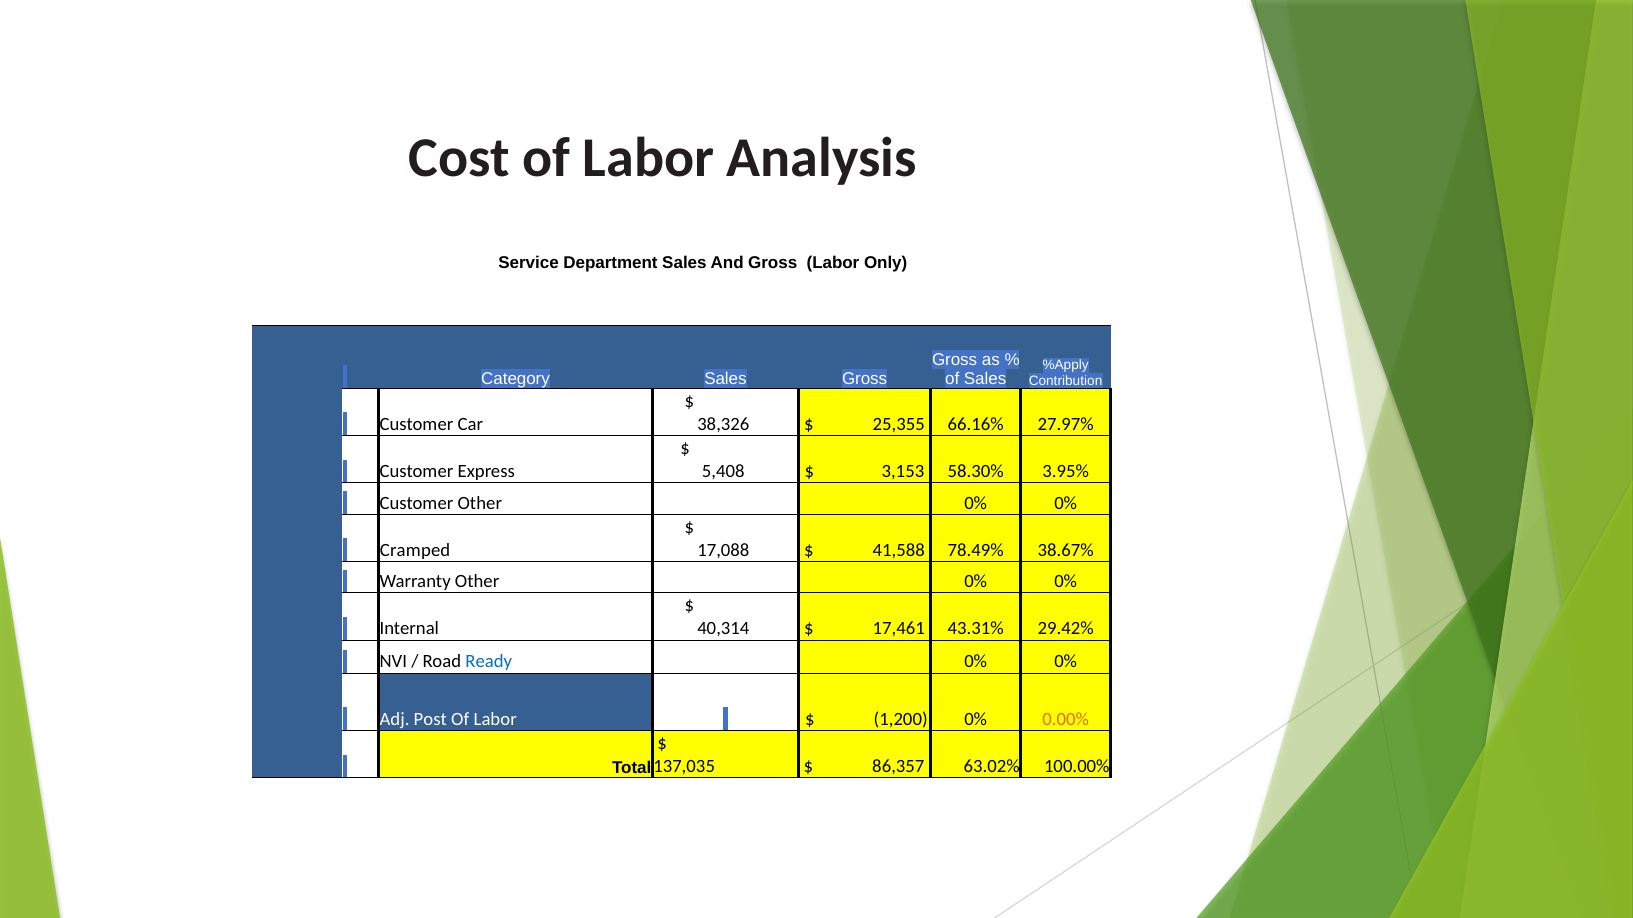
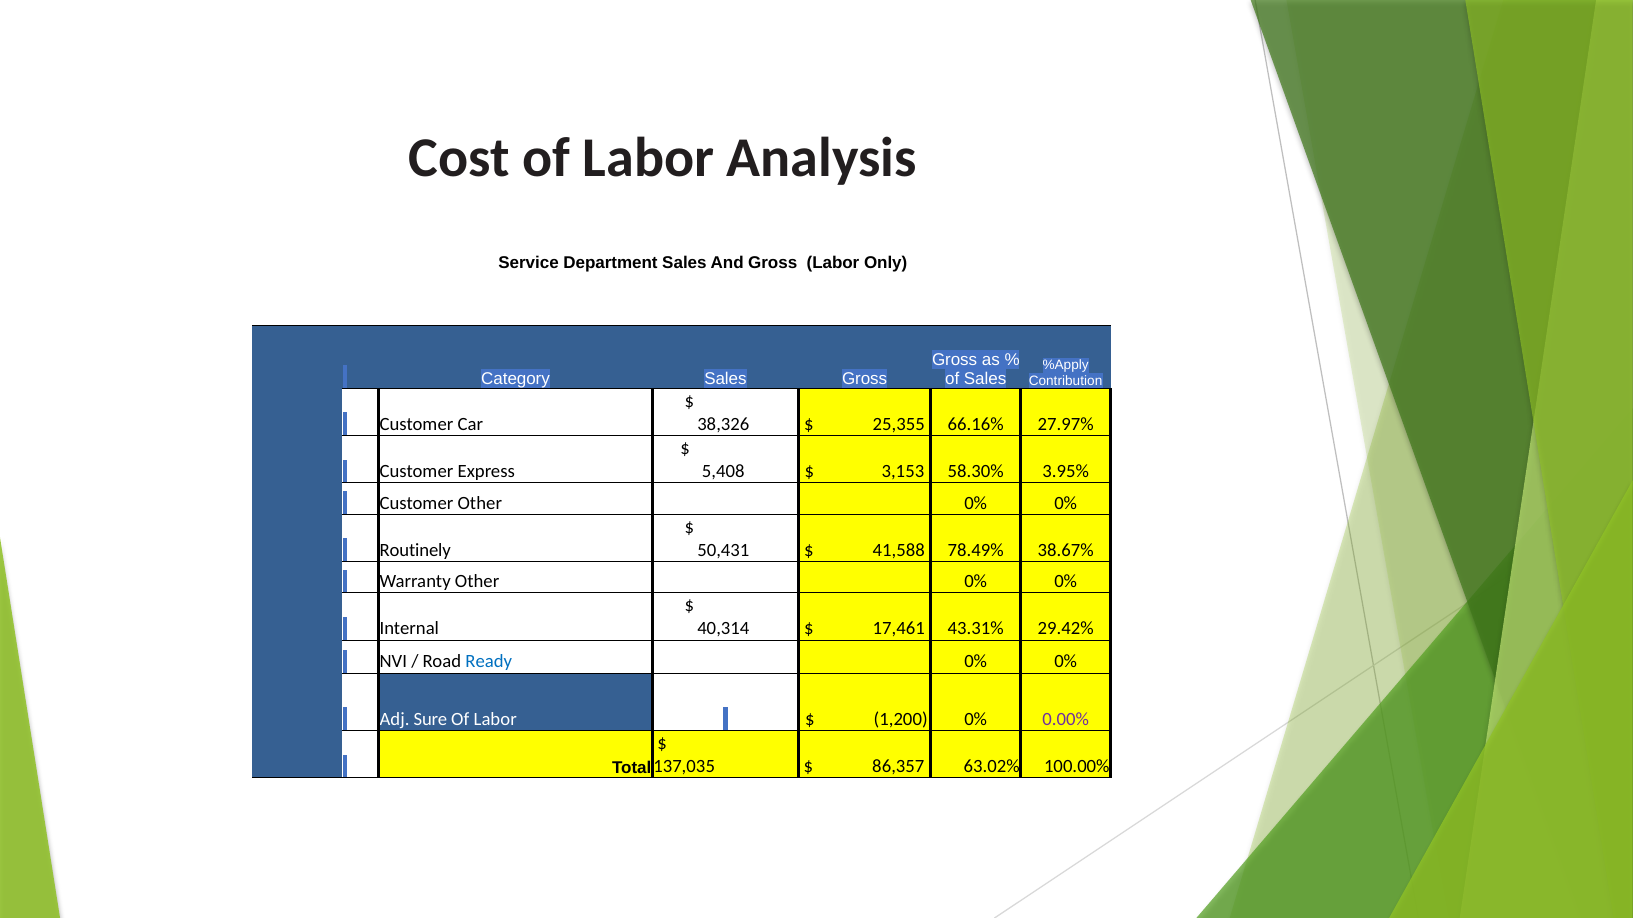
Cramped: Cramped -> Routinely
17,088: 17,088 -> 50,431
Post: Post -> Sure
0.00% colour: orange -> purple
